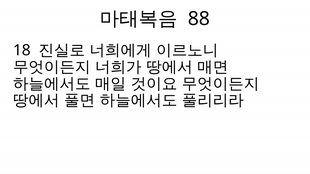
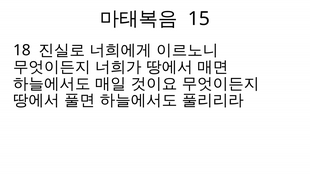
88: 88 -> 15
